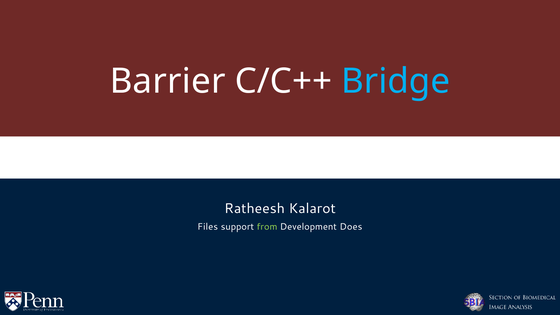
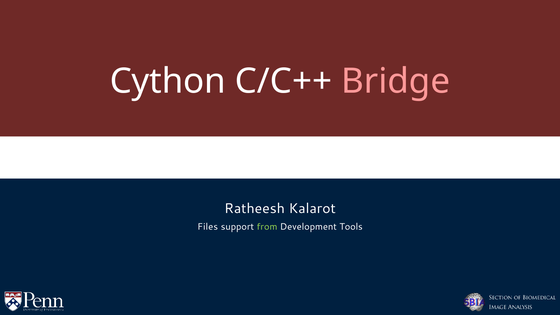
Barrier: Barrier -> Cython
Bridge colour: light blue -> pink
Does: Does -> Tools
